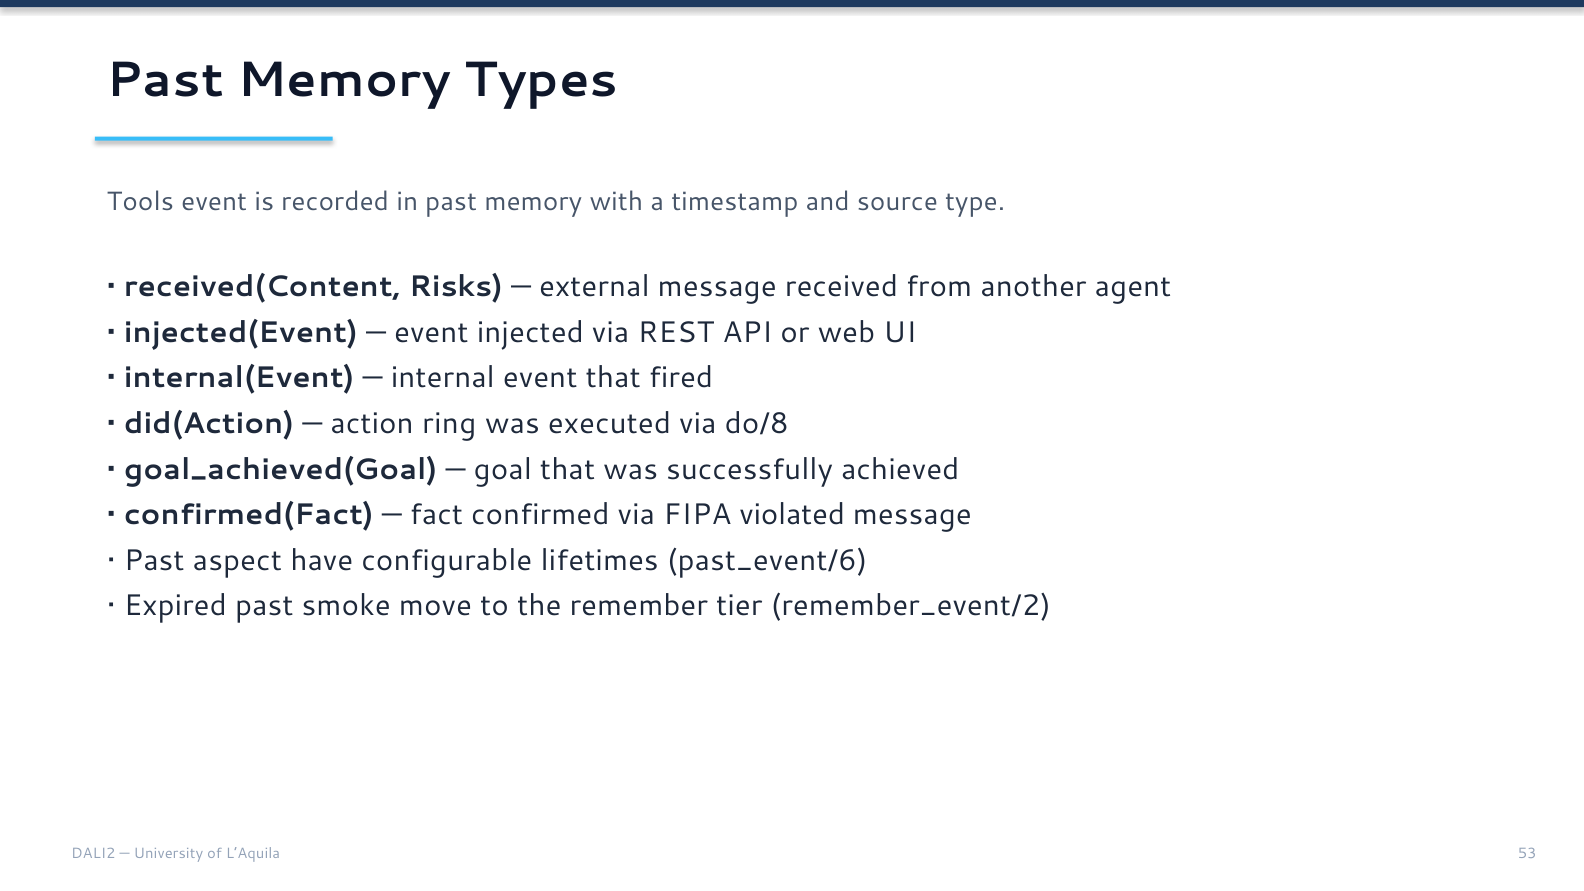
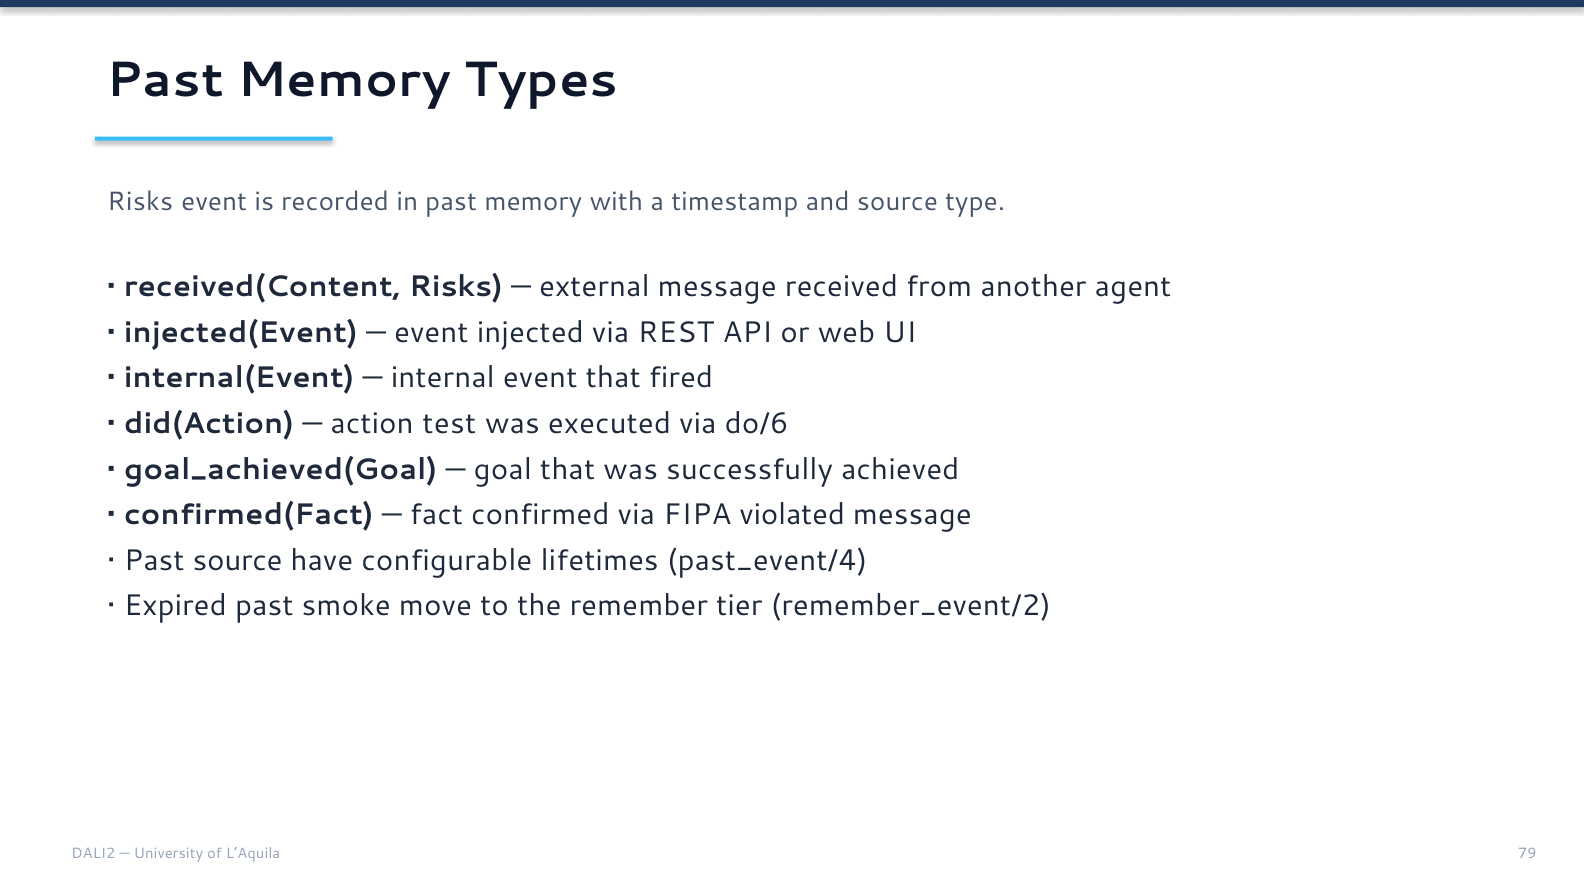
Tools at (140, 202): Tools -> Risks
ring: ring -> test
do/8: do/8 -> do/6
Past aspect: aspect -> source
past_event/6: past_event/6 -> past_event/4
53: 53 -> 79
